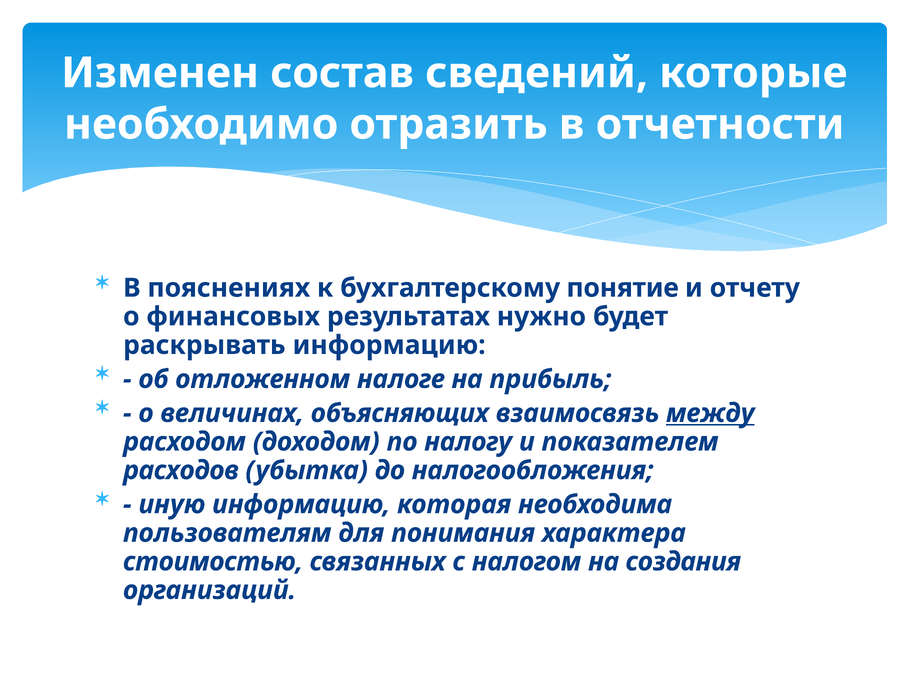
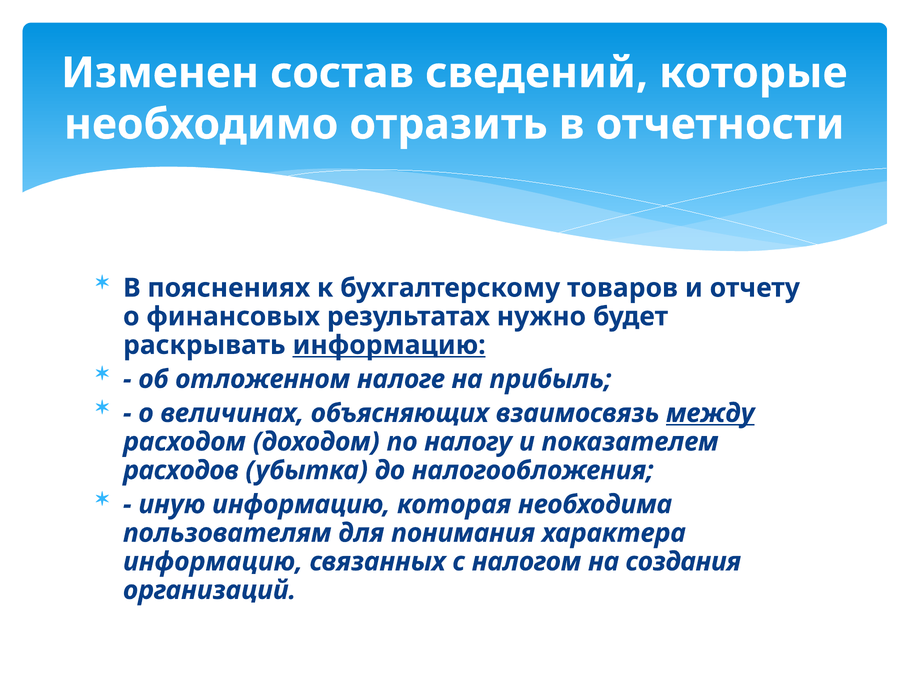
понятие: понятие -> товаров
информацию at (389, 346) underline: none -> present
стоимостью at (213, 562): стоимостью -> информацию
